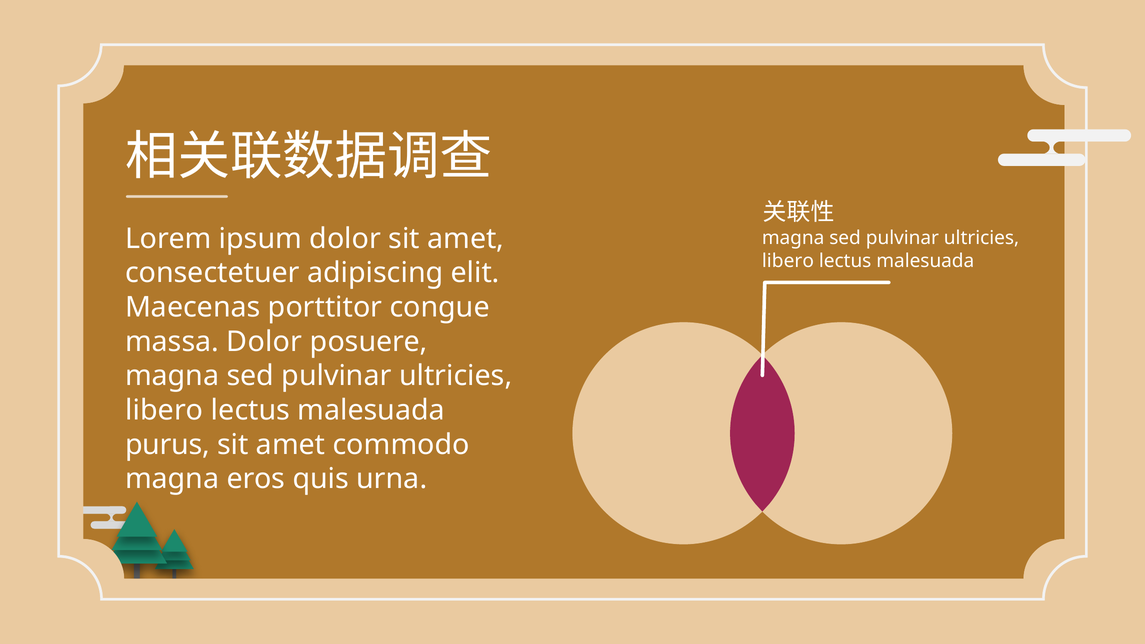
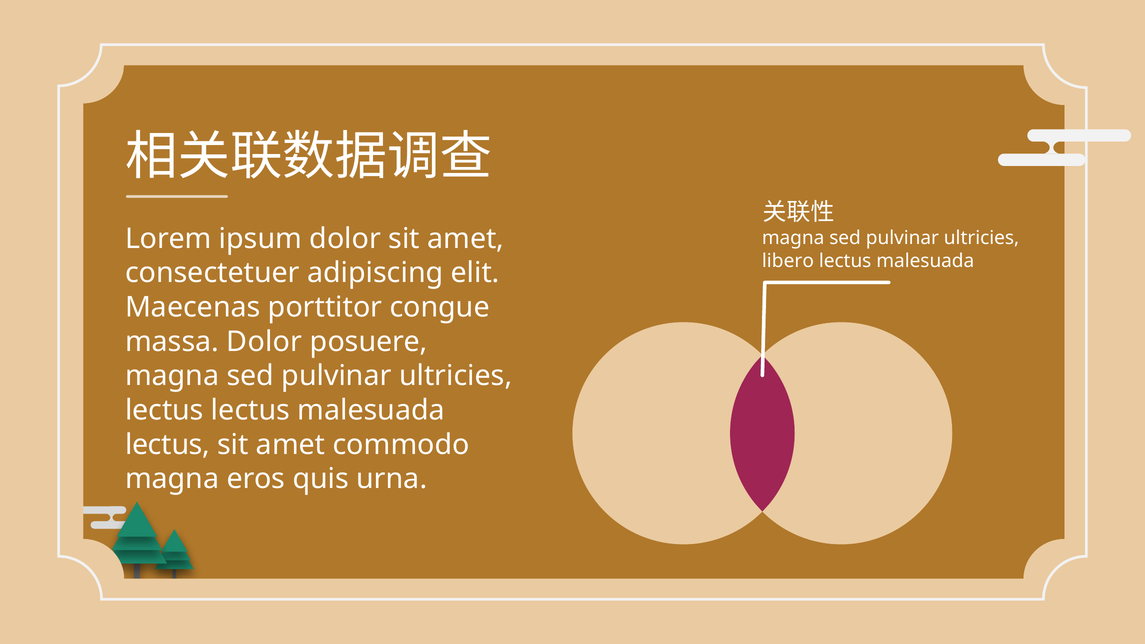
libero at (164, 410): libero -> lectus
purus at (168, 445): purus -> lectus
